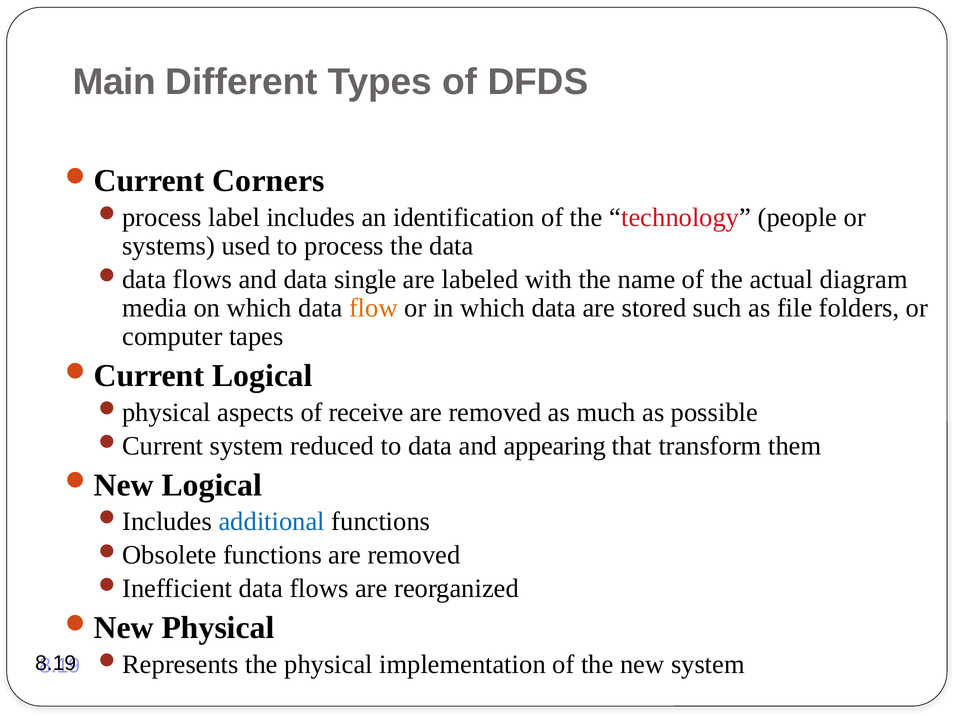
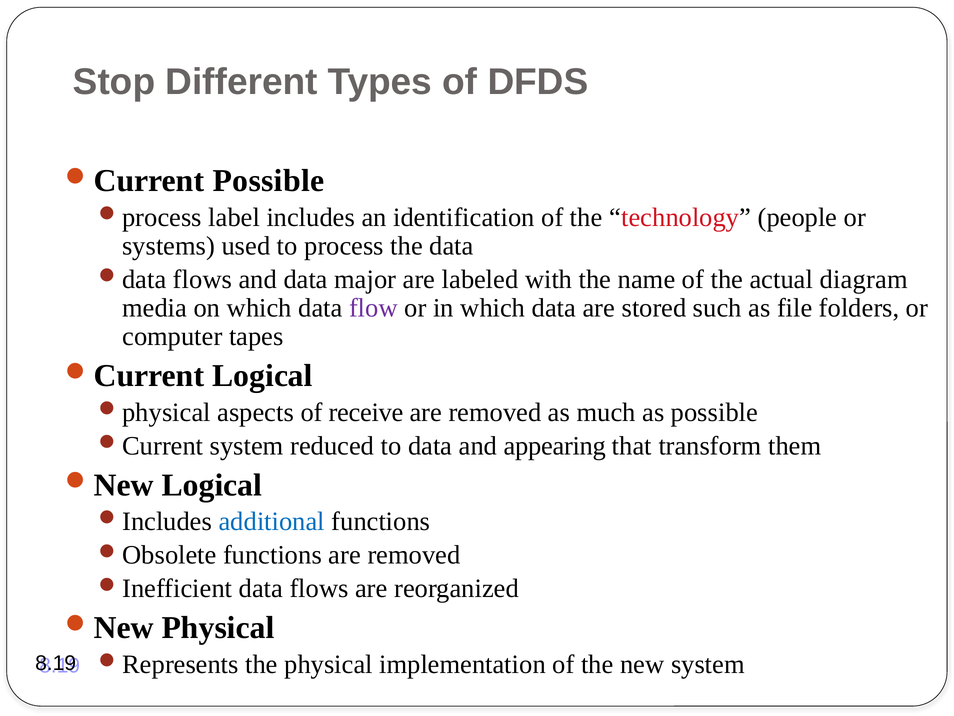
Main: Main -> Stop
Corners at (269, 181): Corners -> Possible
single: single -> major
flow colour: orange -> purple
